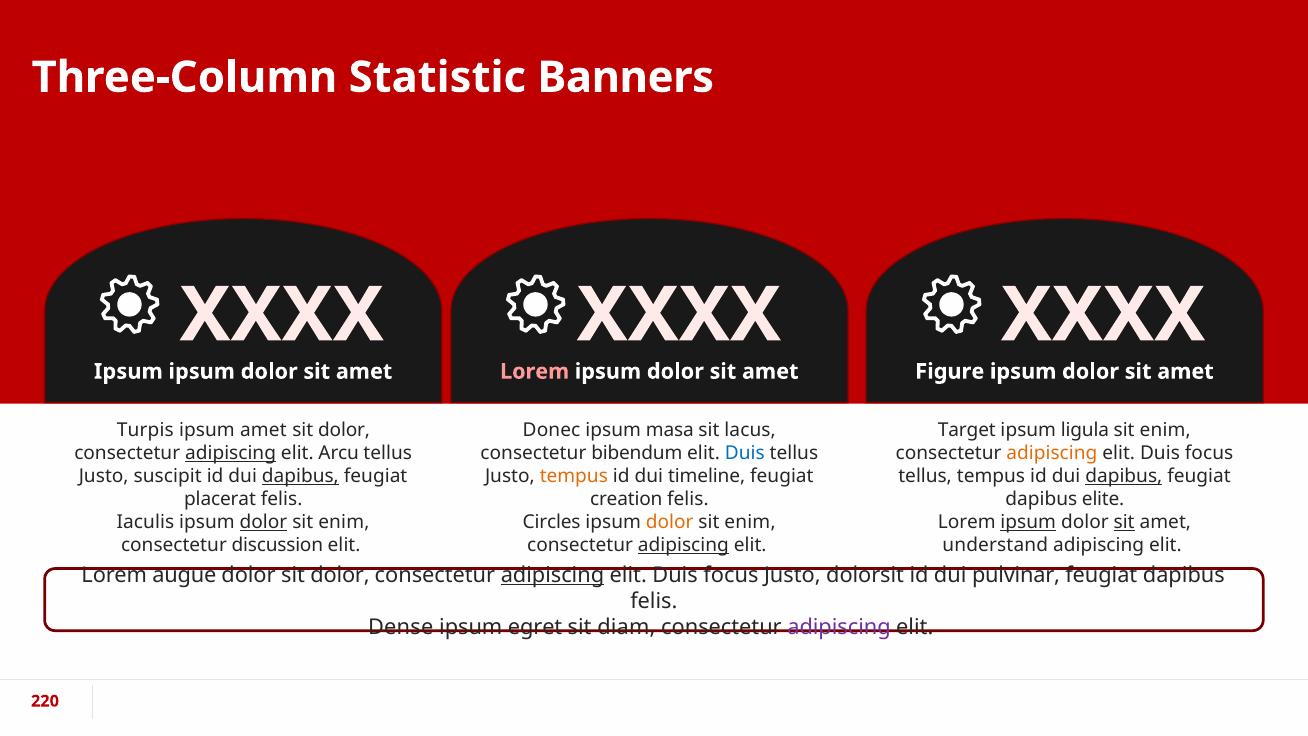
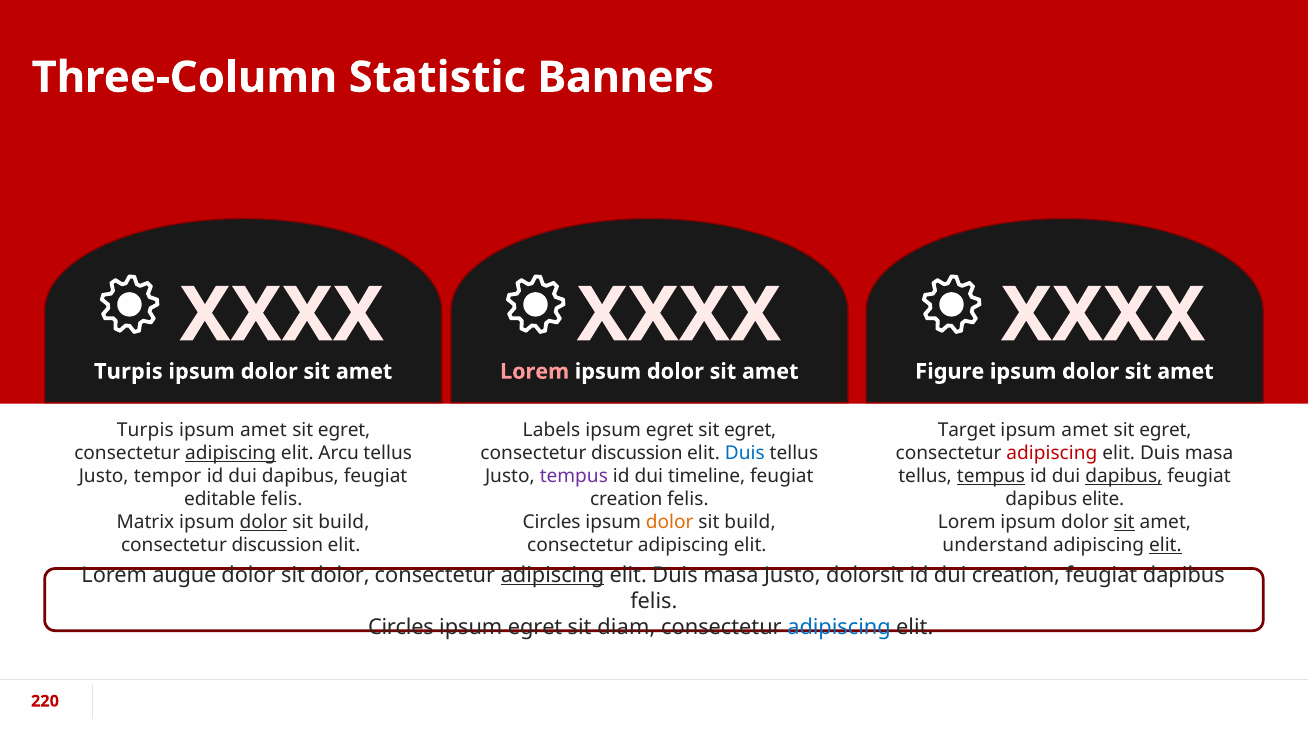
Ipsum at (128, 371): Ipsum -> Turpis
dolor at (344, 430): dolor -> egret
Donec: Donec -> Labels
masa at (670, 430): masa -> egret
lacus at (750, 430): lacus -> egret
ligula at (1085, 430): ligula -> amet
enim at (1165, 430): enim -> egret
bibendum at (637, 453): bibendum -> discussion
adipiscing at (1052, 453) colour: orange -> red
focus at (1209, 453): focus -> masa
suscipit: suscipit -> tempor
dapibus at (300, 476) underline: present -> none
tempus at (574, 476) colour: orange -> purple
tempus at (991, 476) underline: none -> present
placerat: placerat -> editable
Iaculis: Iaculis -> Matrix
enim at (344, 522): enim -> build
enim at (750, 522): enim -> build
ipsum at (1028, 522) underline: present -> none
adipiscing at (683, 545) underline: present -> none
elit at (1165, 545) underline: none -> present
focus at (731, 575): focus -> masa
dui pulvinar: pulvinar -> creation
Dense at (401, 627): Dense -> Circles
adipiscing at (839, 627) colour: purple -> blue
